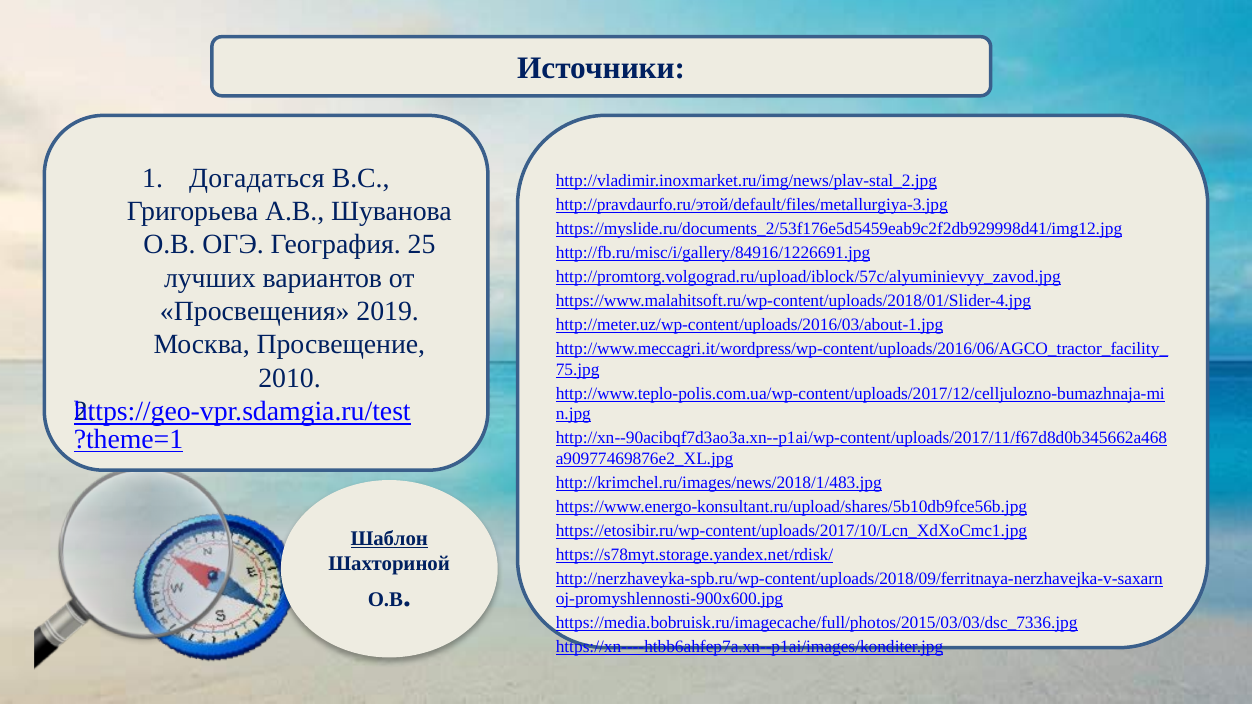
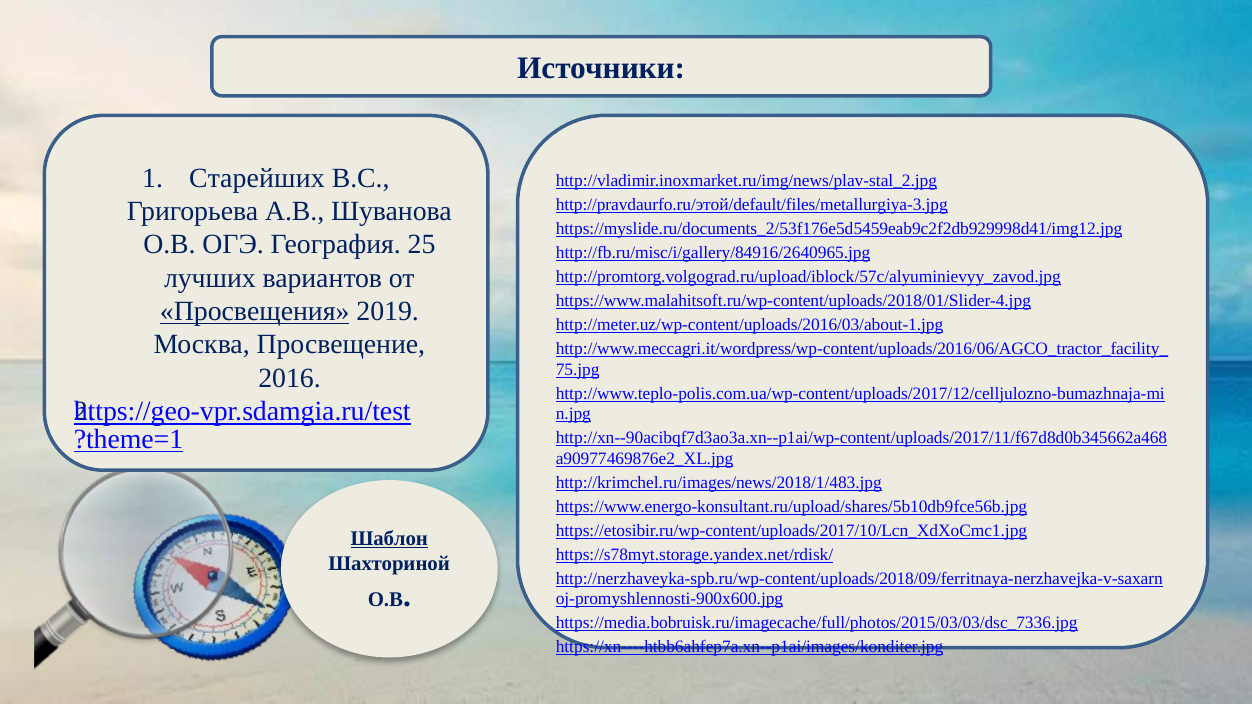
Догадаться: Догадаться -> Старейших
http://fb.ru/misc/i/gallery/84916/1226691.jpg: http://fb.ru/misc/i/gallery/84916/1226691.jpg -> http://fb.ru/misc/i/gallery/84916/2640965.jpg
Просвещения underline: none -> present
2010: 2010 -> 2016
